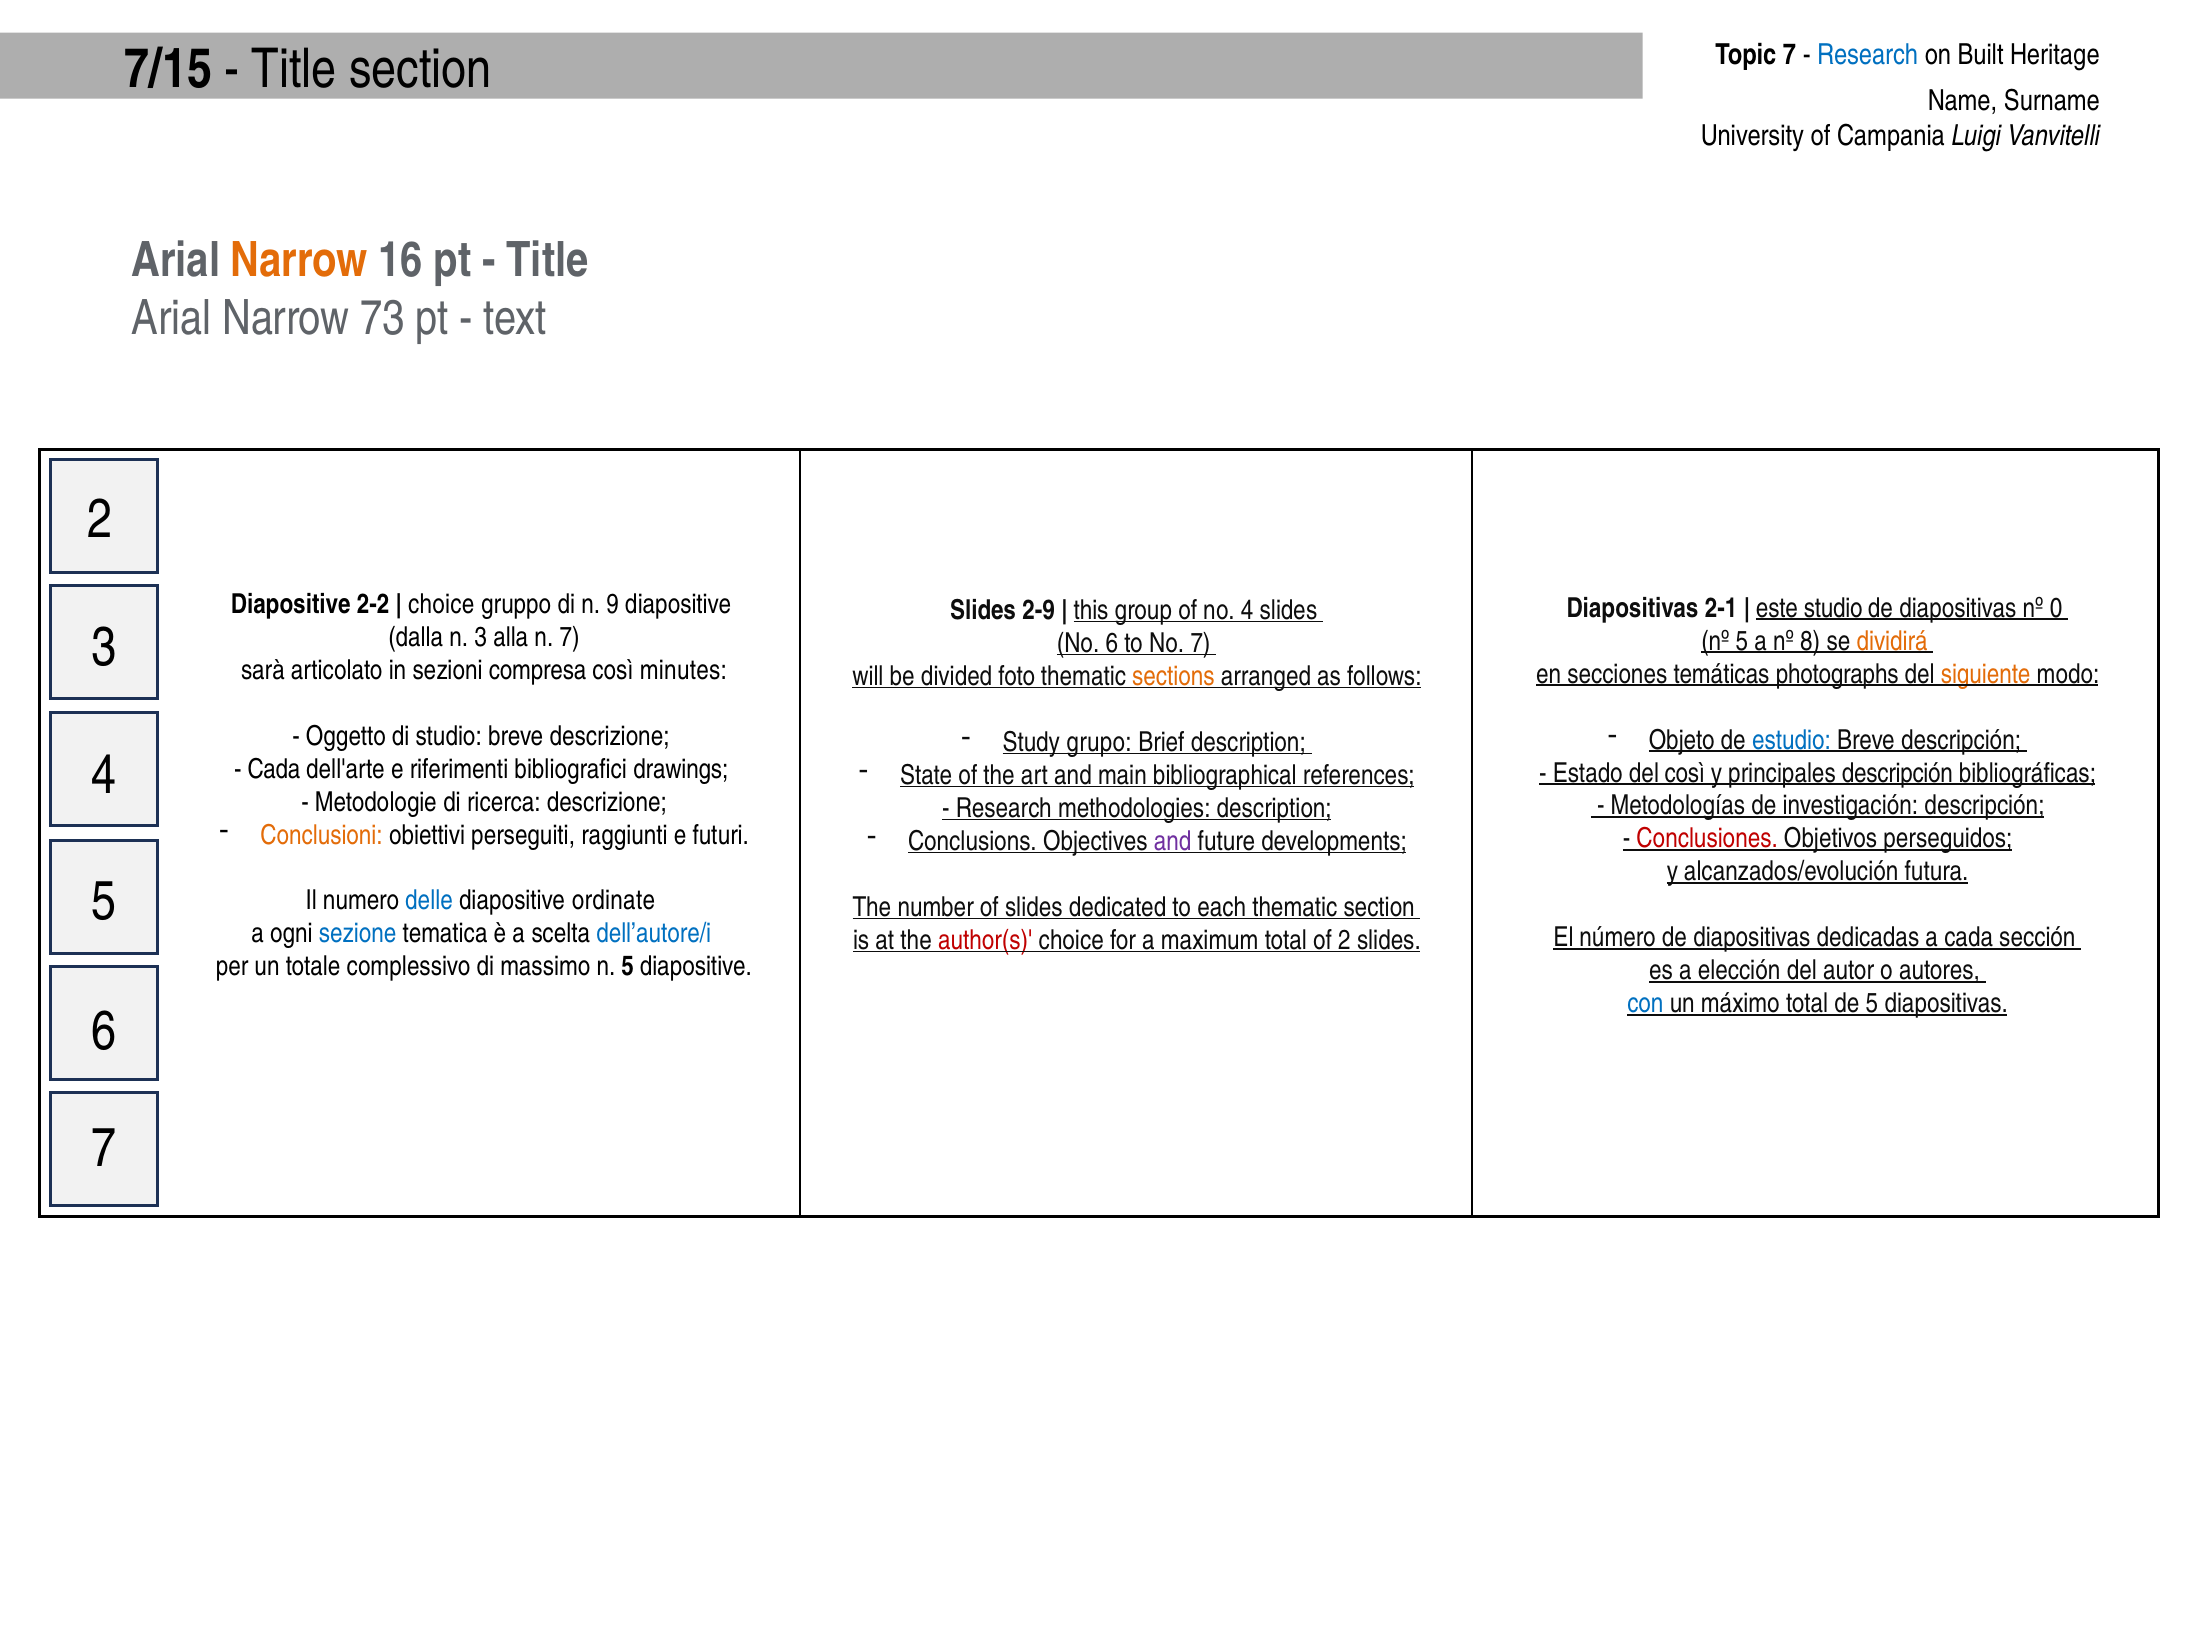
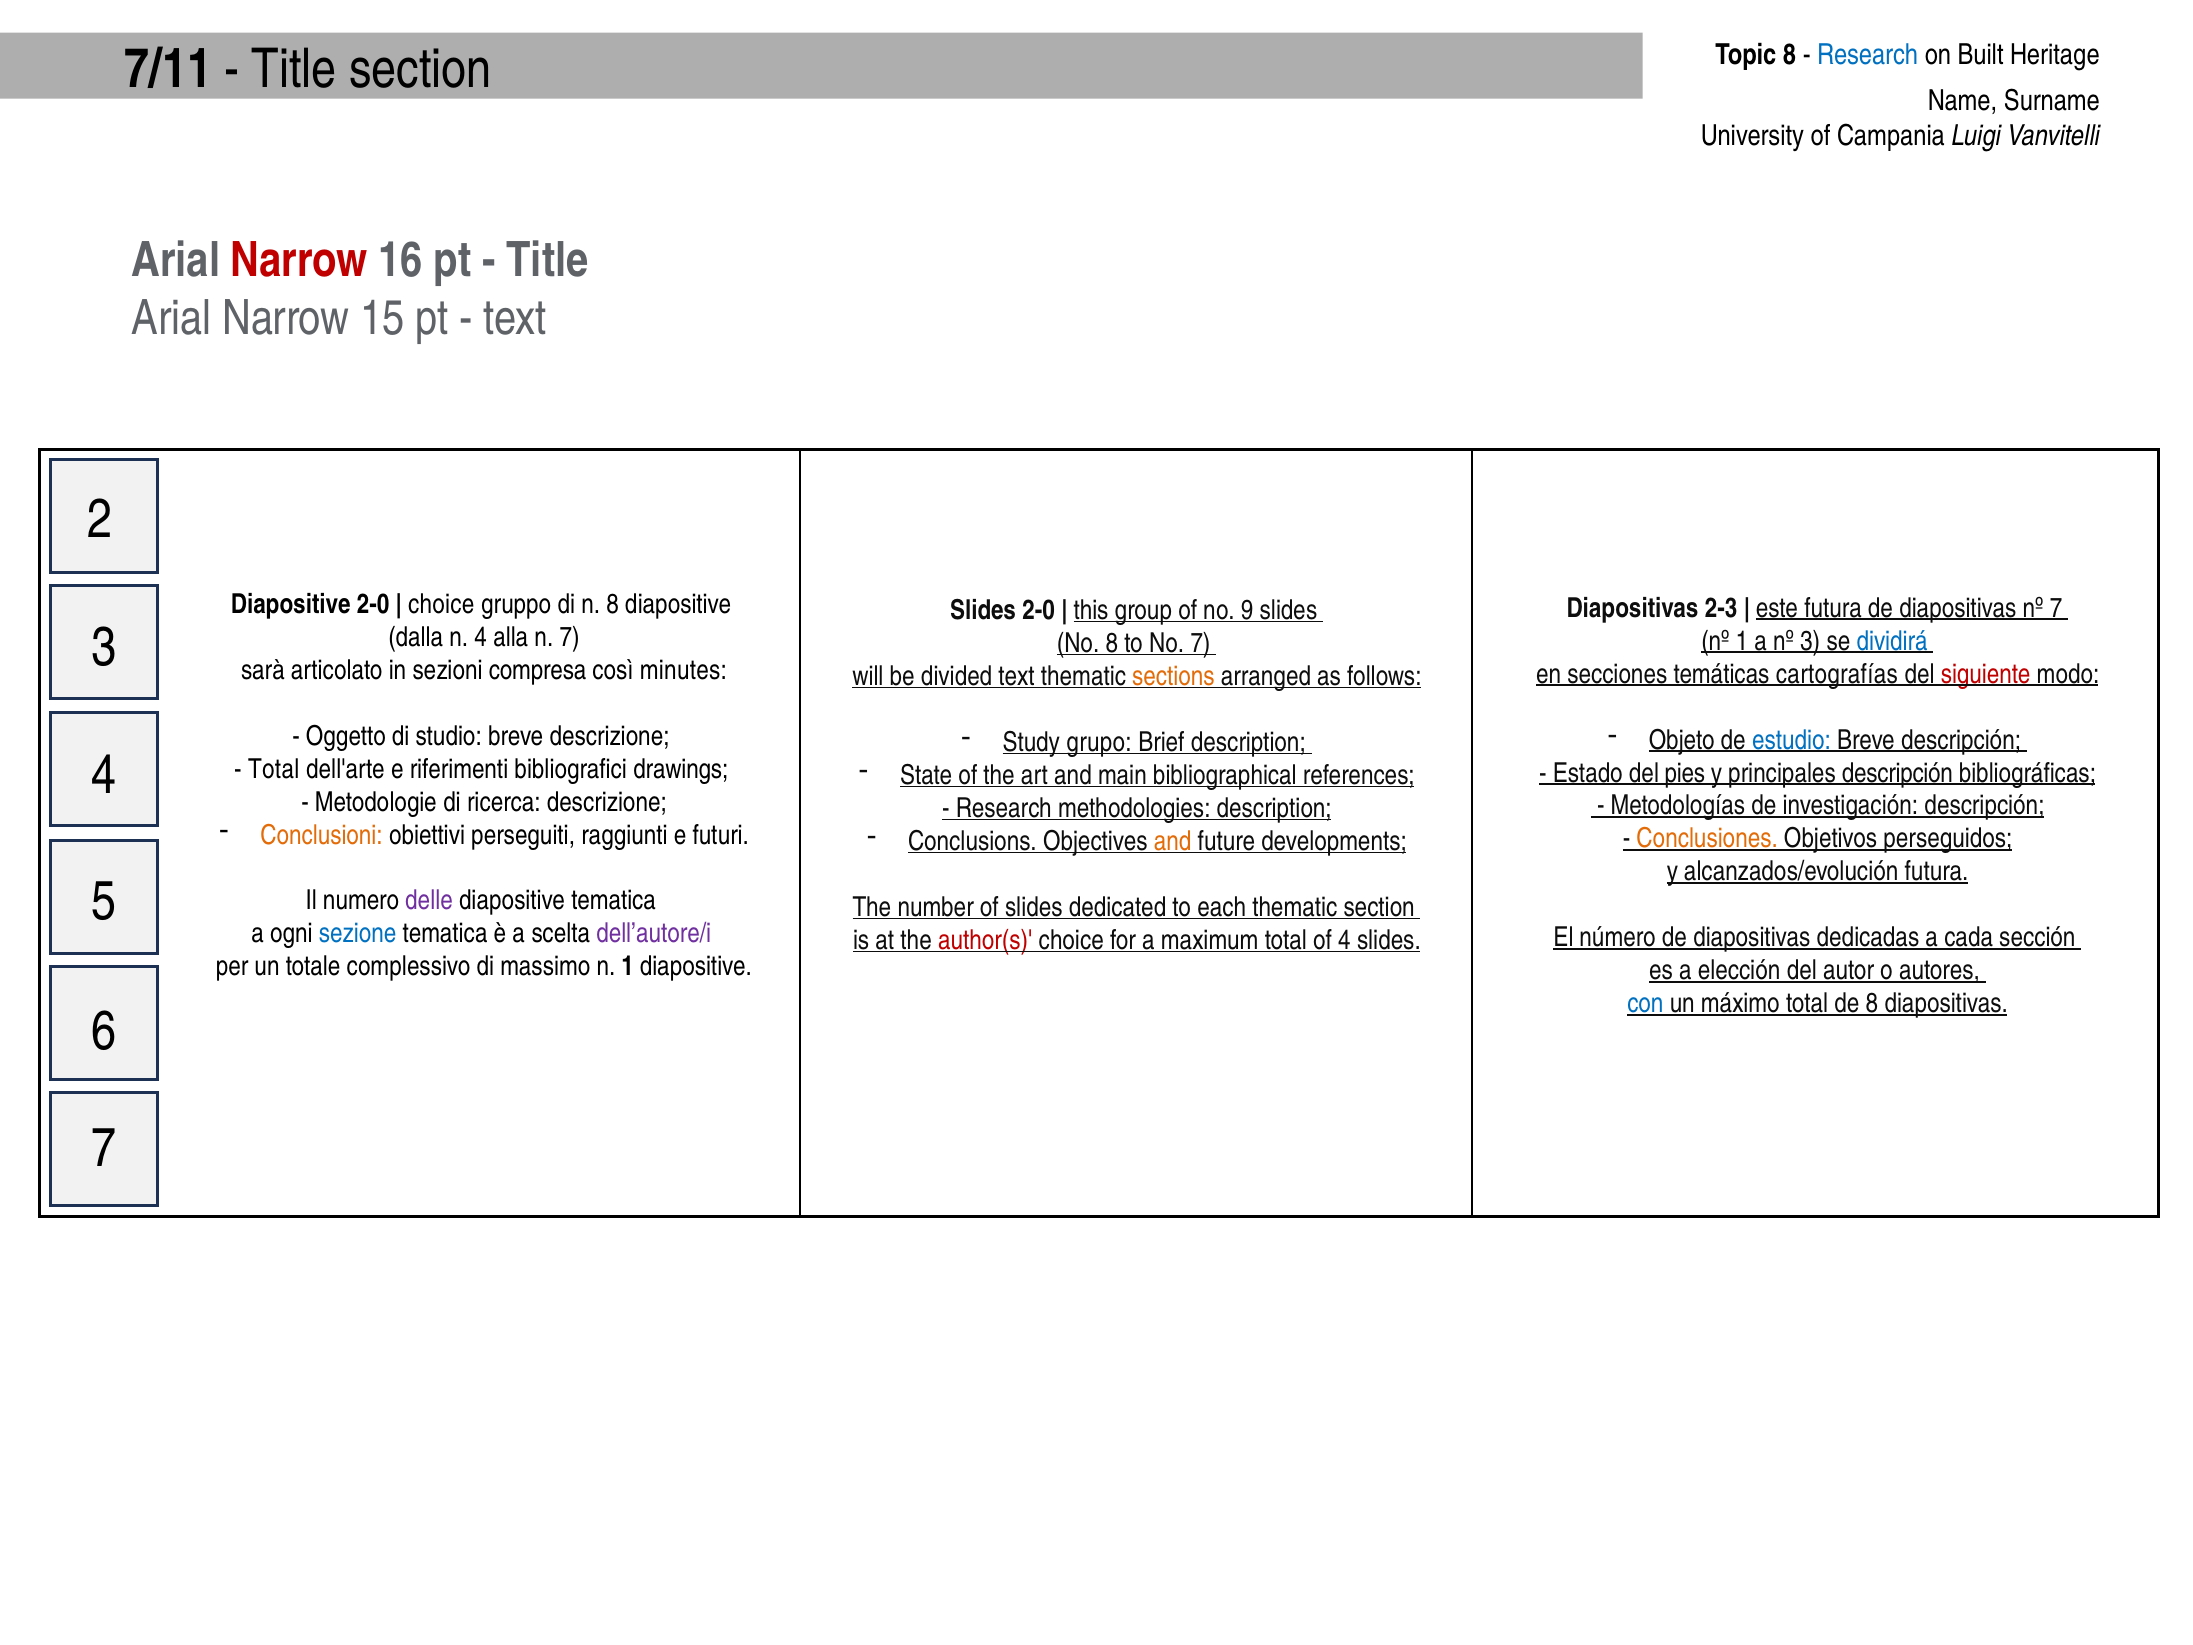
Topic 7: 7 -> 8
7/15: 7/15 -> 7/11
Narrow at (299, 260) colour: orange -> red
73: 73 -> 15
Diapositive 2-2: 2-2 -> 2-0
n 9: 9 -> 8
2-1: 2-1 -> 2-3
este studio: studio -> futura
nº 0: 0 -> 7
Slides 2-9: 2-9 -> 2-0
no 4: 4 -> 9
n 3: 3 -> 4
nº 5: 5 -> 1
nº 8: 8 -> 3
dividirá colour: orange -> blue
No 6: 6 -> 8
photographs: photographs -> cartografías
siguiente colour: orange -> red
divided foto: foto -> text
Cada at (274, 769): Cada -> Total
del così: così -> pies
and at (1173, 841) colour: purple -> orange
Conclusiones colour: red -> orange
delle colour: blue -> purple
diapositive ordinate: ordinate -> tematica
dell’autore/i colour: blue -> purple
of 2: 2 -> 4
n 5: 5 -> 1
de 5: 5 -> 8
